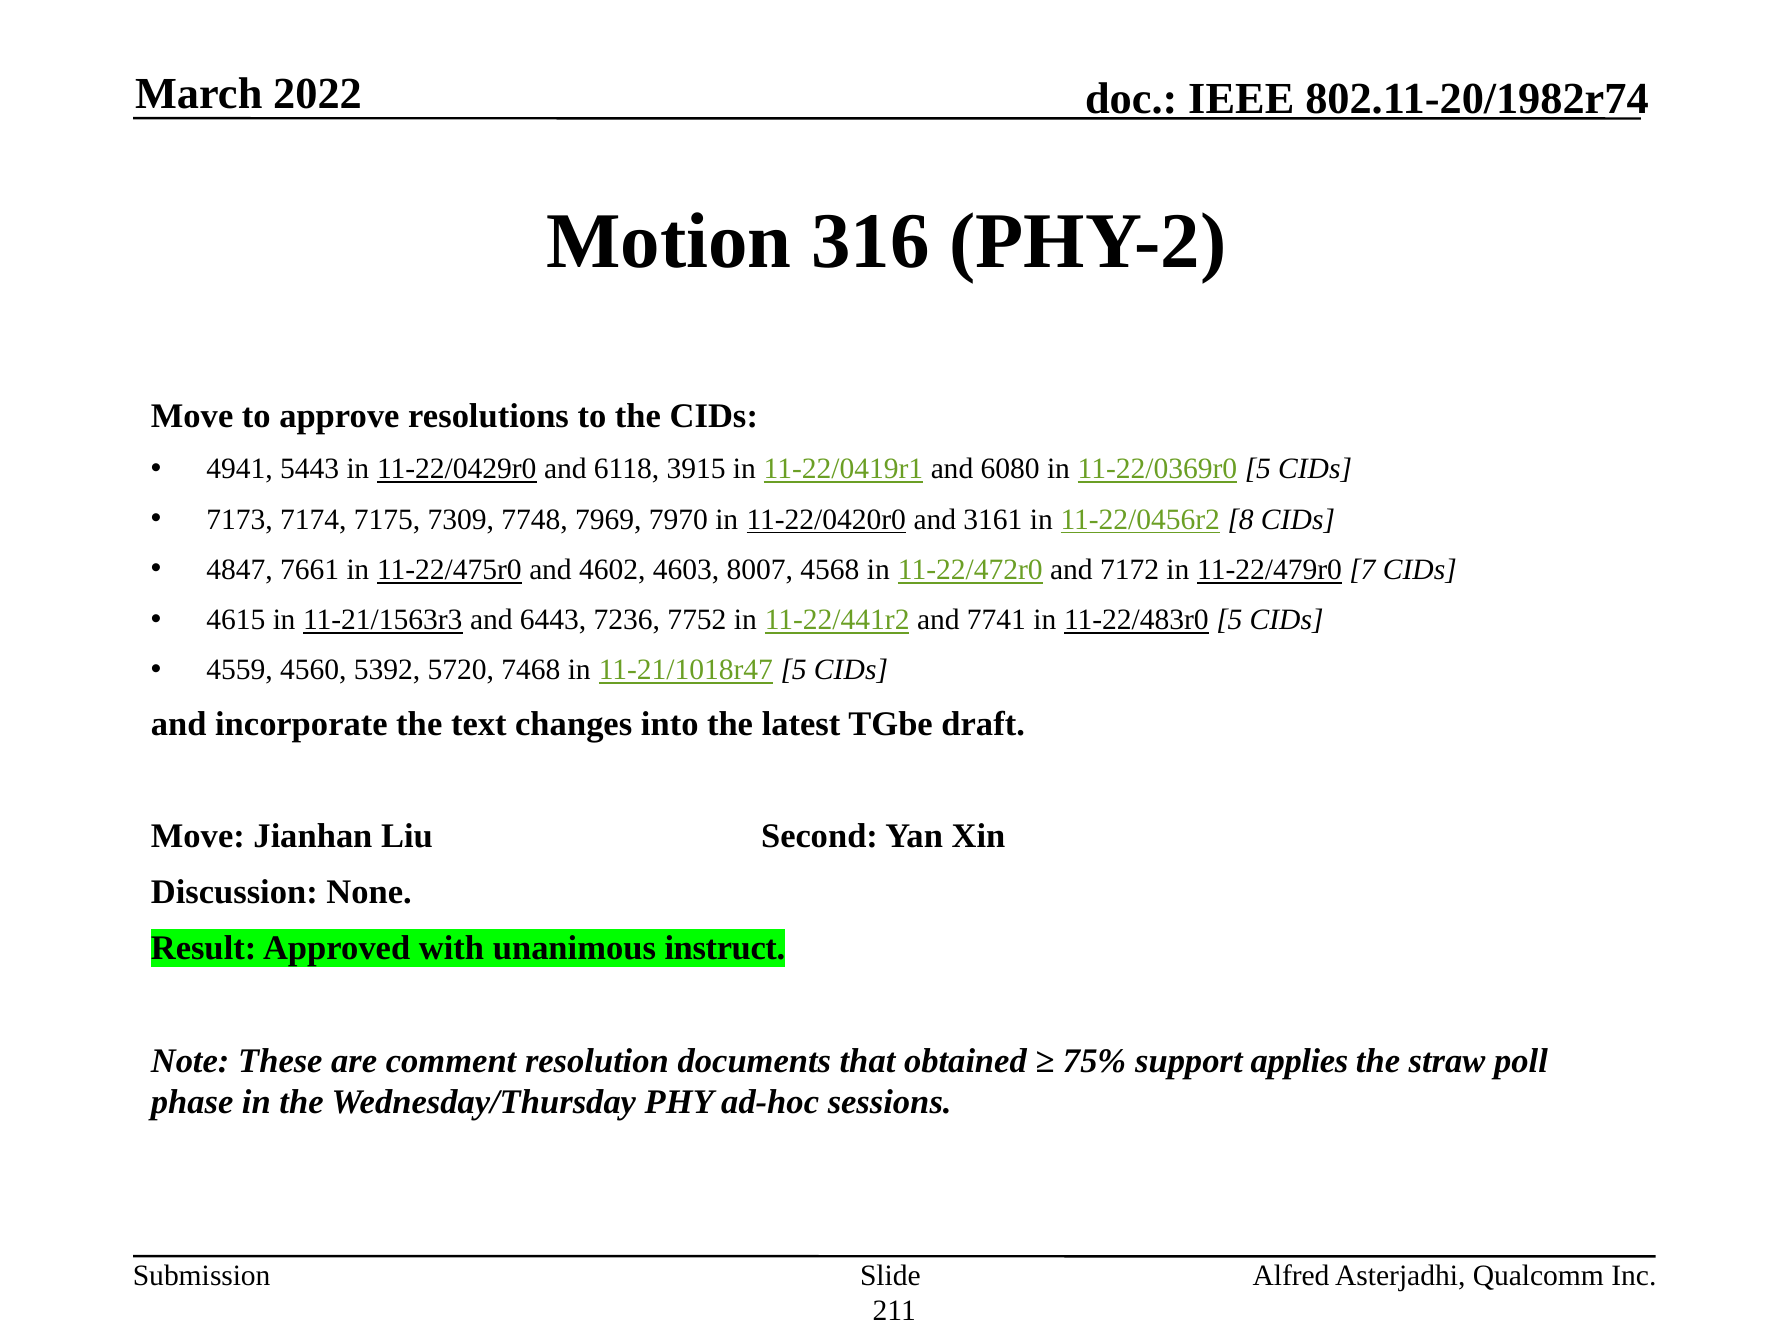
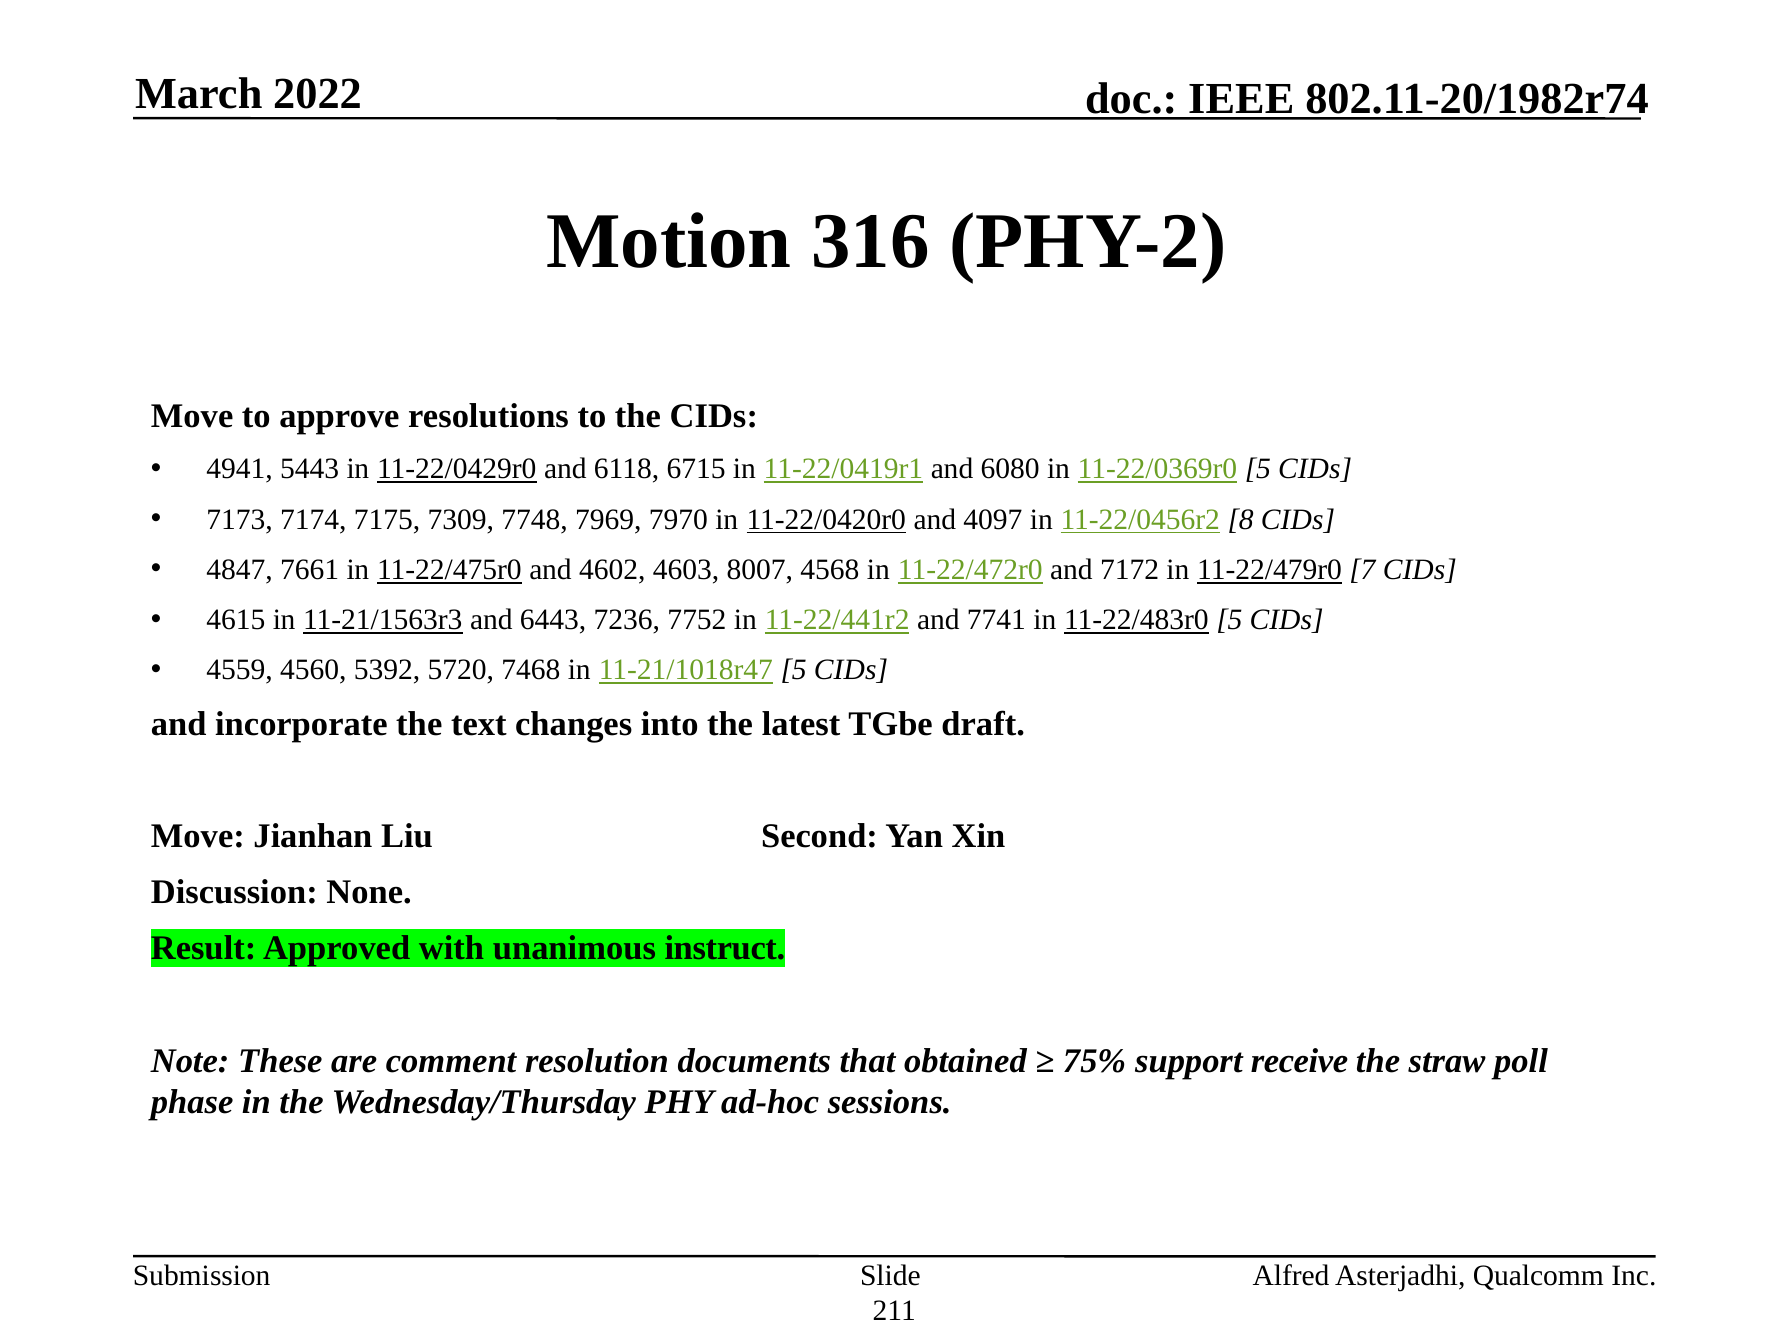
3915: 3915 -> 6715
3161: 3161 -> 4097
applies: applies -> receive
